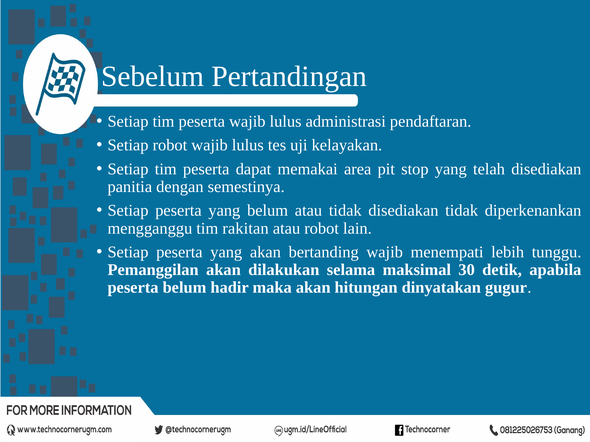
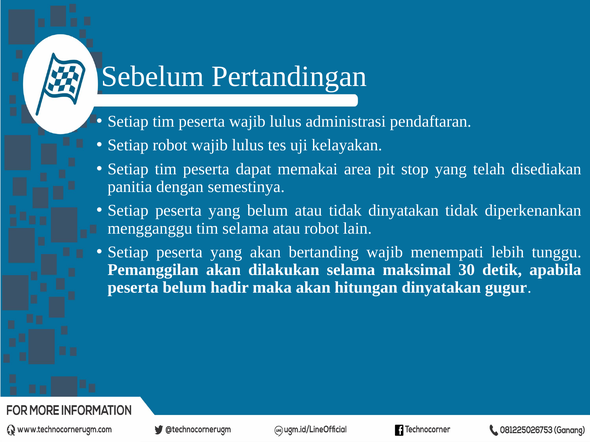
tidak disediakan: disediakan -> dinyatakan
tim rakitan: rakitan -> selama
